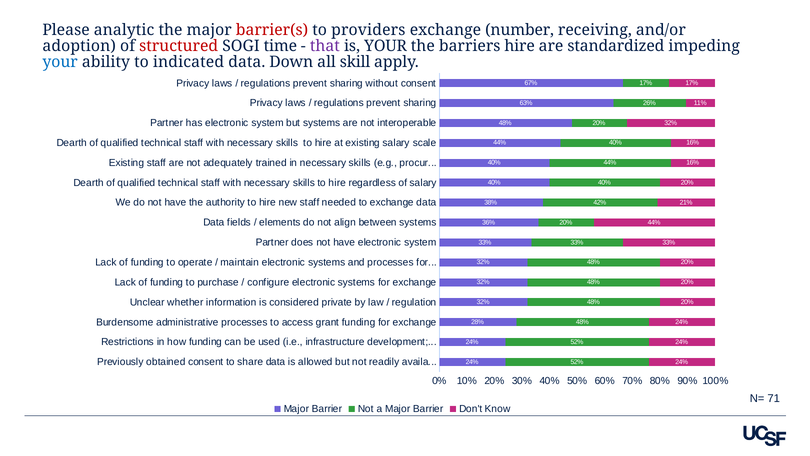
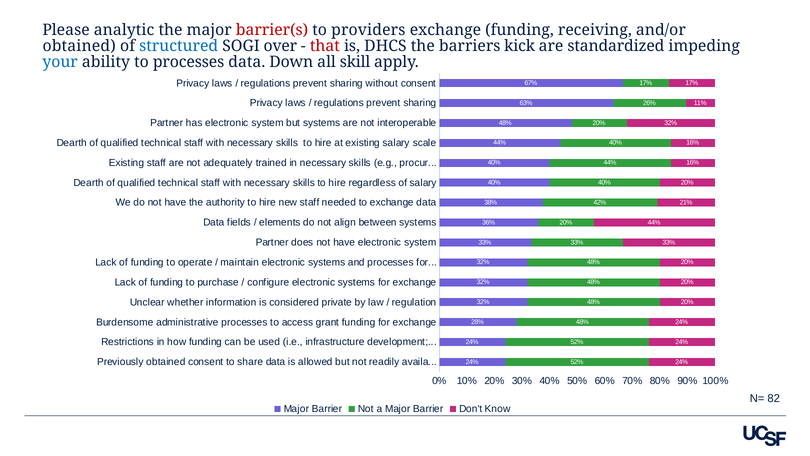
exchange number: number -> funding
adoption at (79, 46): adoption -> obtained
structured colour: red -> blue
time: time -> over
that colour: purple -> red
is YOUR: YOUR -> DHCS
barriers hire: hire -> kick
to indicated: indicated -> processes
71: 71 -> 82
